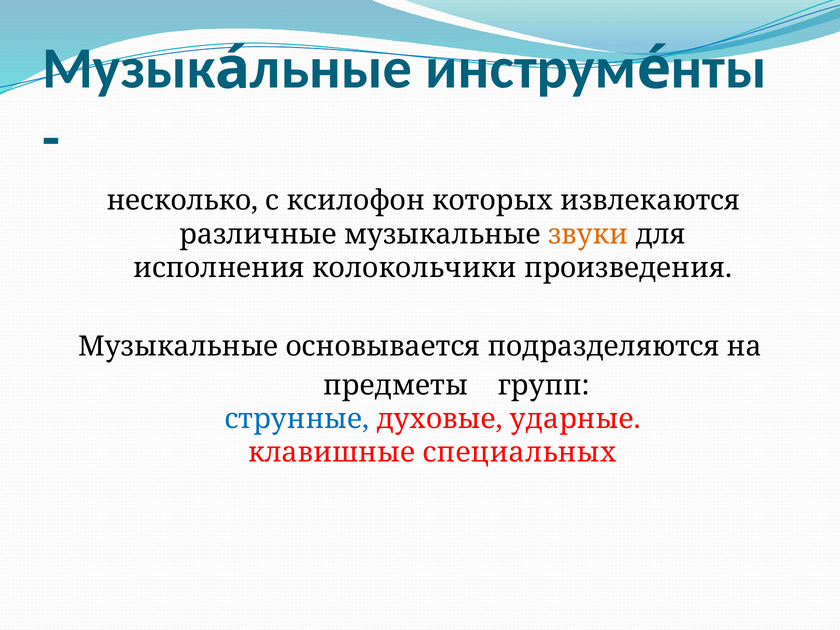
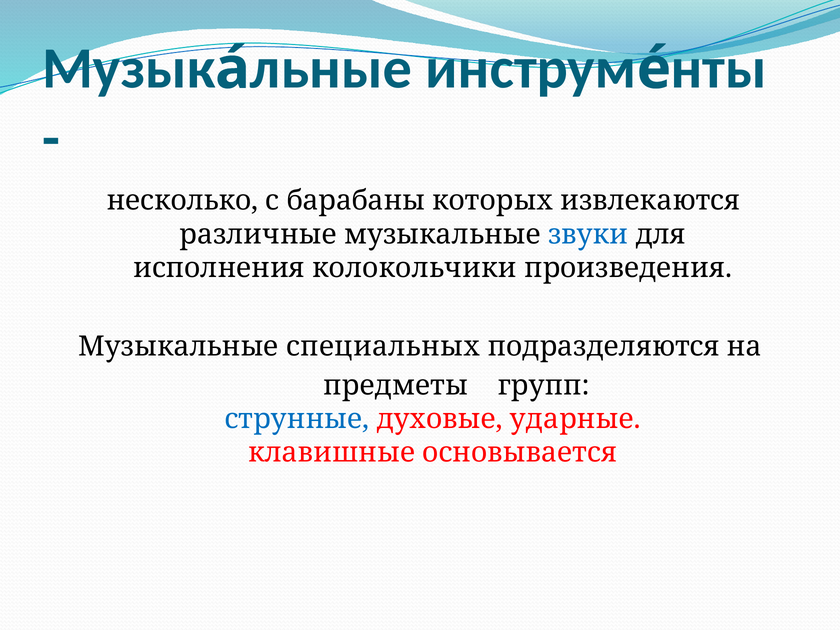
ксилофон: ксилофон -> барабаны
звуки colour: orange -> blue
основывается: основывается -> специальных
специальных: специальных -> основывается
